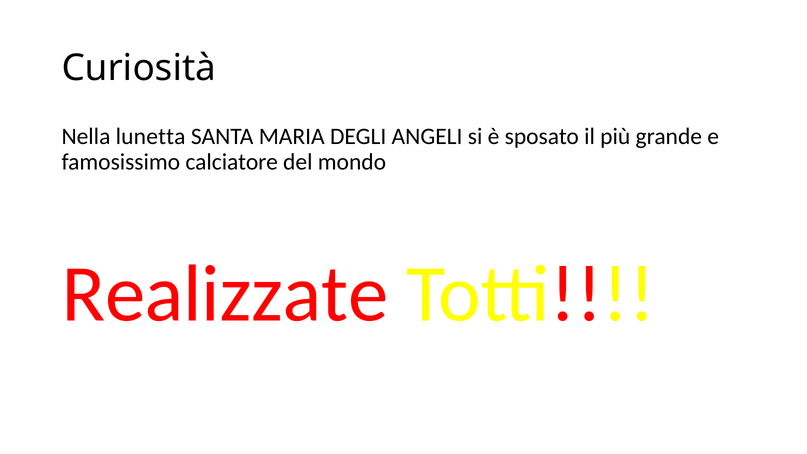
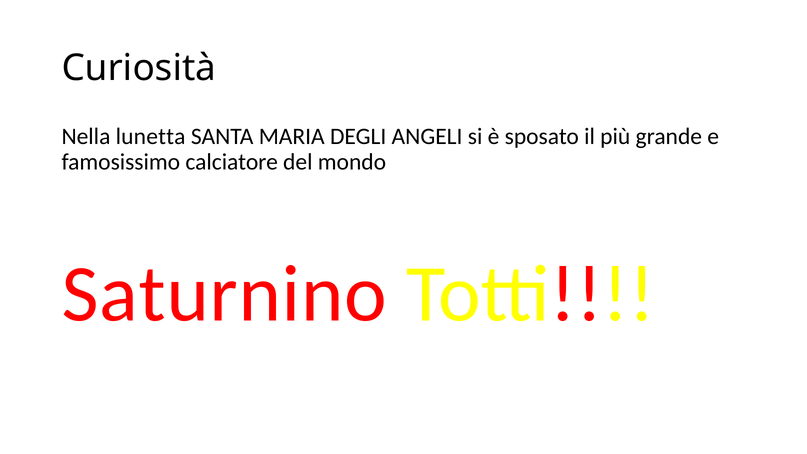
Realizzate: Realizzate -> Saturnino
